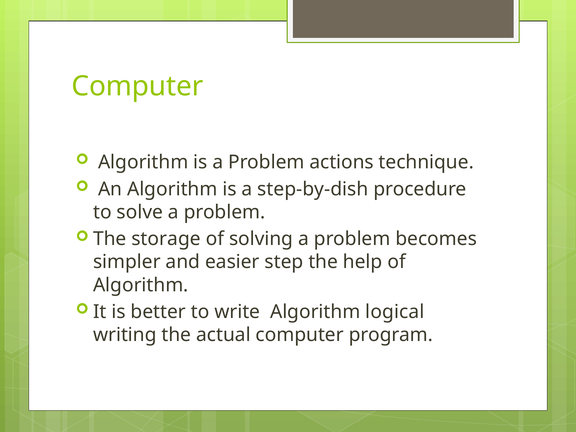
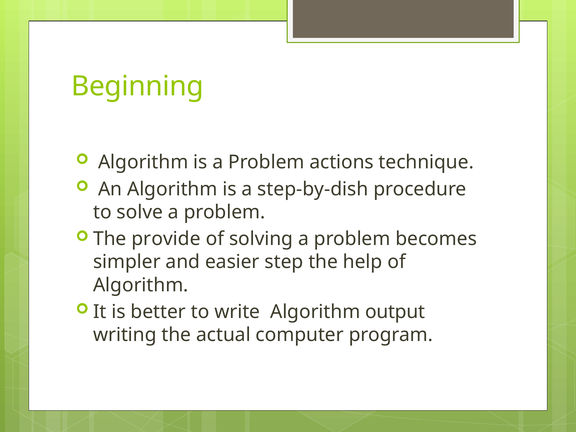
Computer at (137, 86): Computer -> Beginning
storage: storage -> provide
logical: logical -> output
